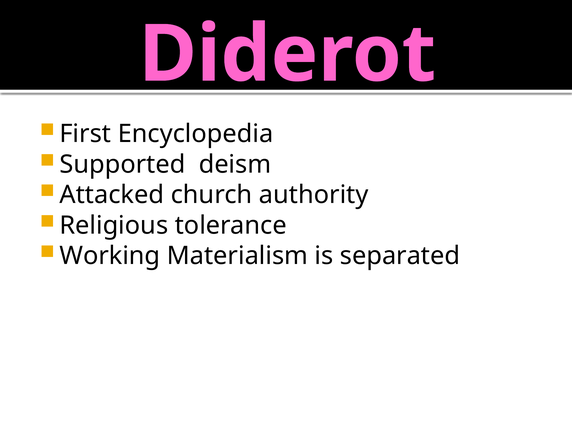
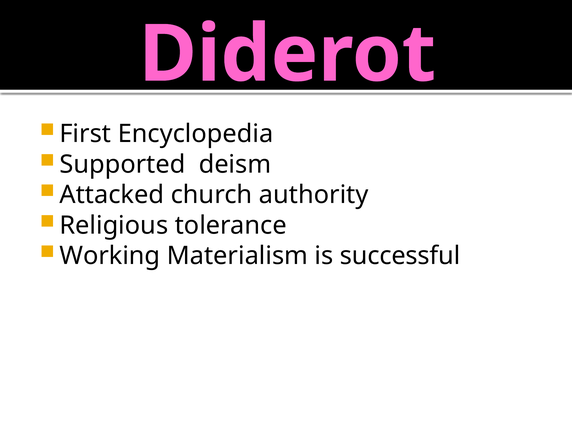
separated: separated -> successful
